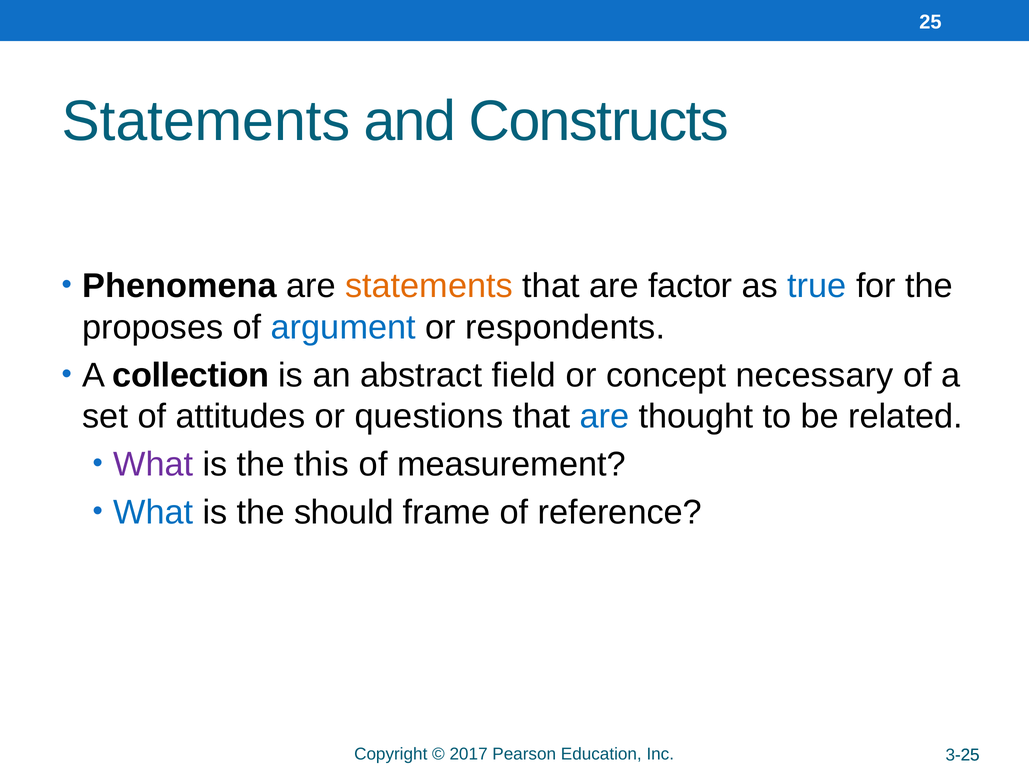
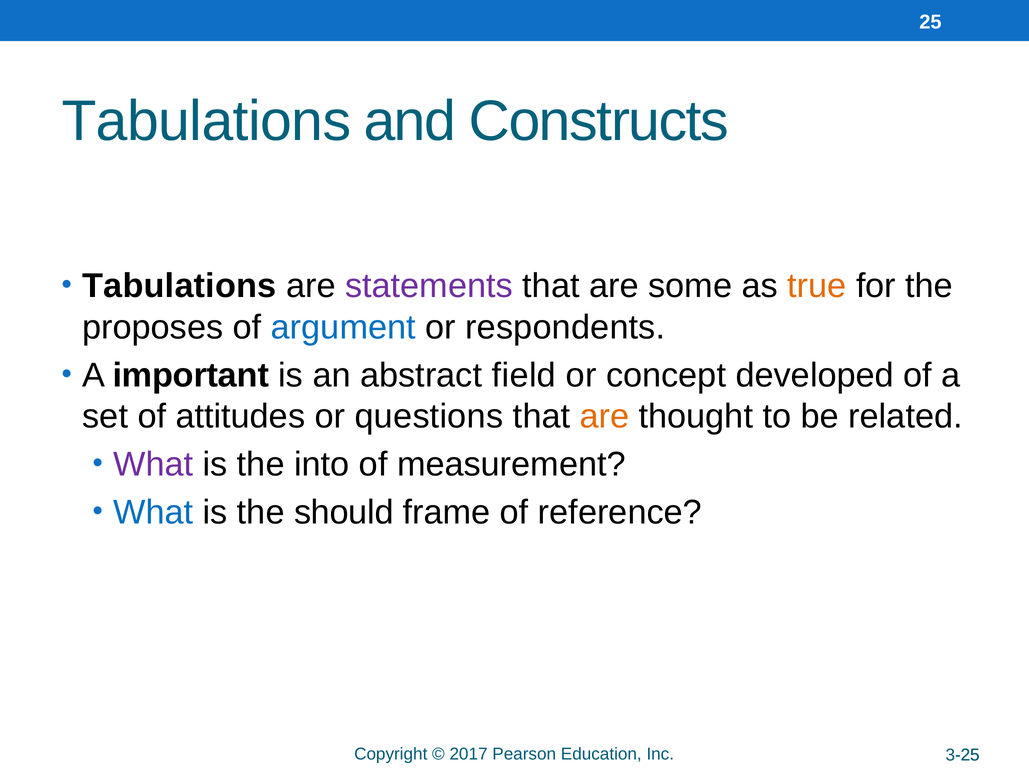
Statements at (206, 122): Statements -> Tabulations
Phenomena at (179, 286): Phenomena -> Tabulations
statements at (429, 286) colour: orange -> purple
factor: factor -> some
true colour: blue -> orange
collection: collection -> important
necessary: necessary -> developed
are at (604, 416) colour: blue -> orange
this: this -> into
